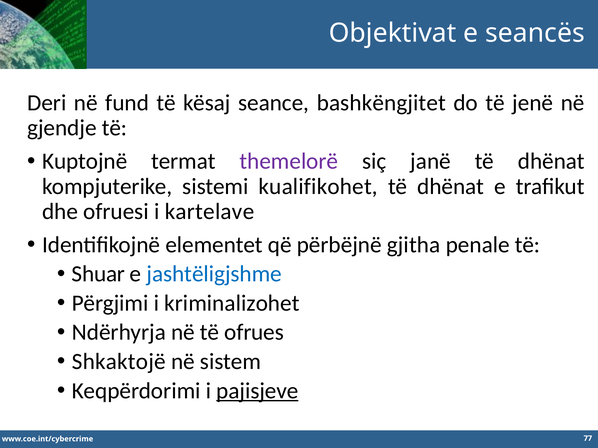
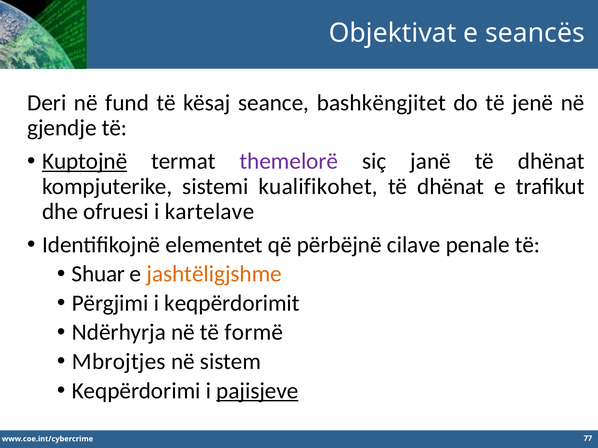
Kuptojnë underline: none -> present
gjitha: gjitha -> cilave
jashtëligjshme colour: blue -> orange
kriminalizohet: kriminalizohet -> keqpërdorimit
ofrues: ofrues -> formë
Shkaktojë: Shkaktojë -> Mbrojtjes
